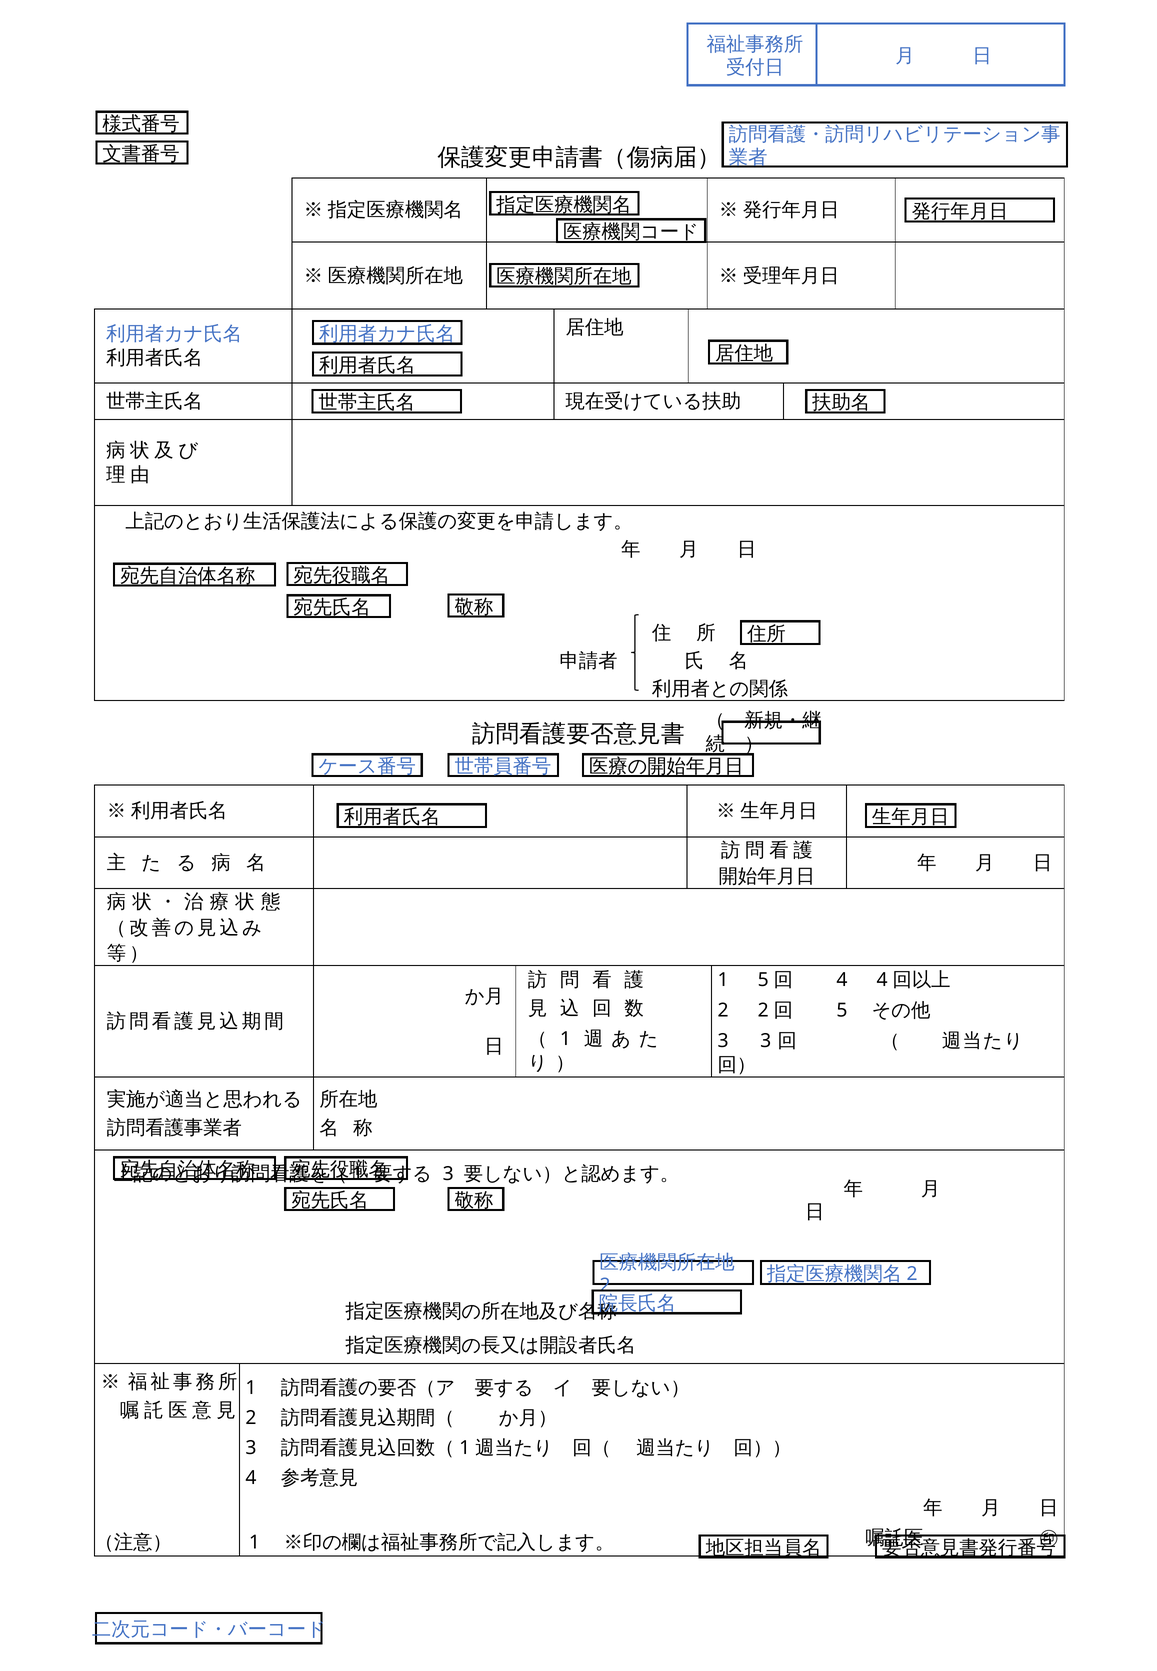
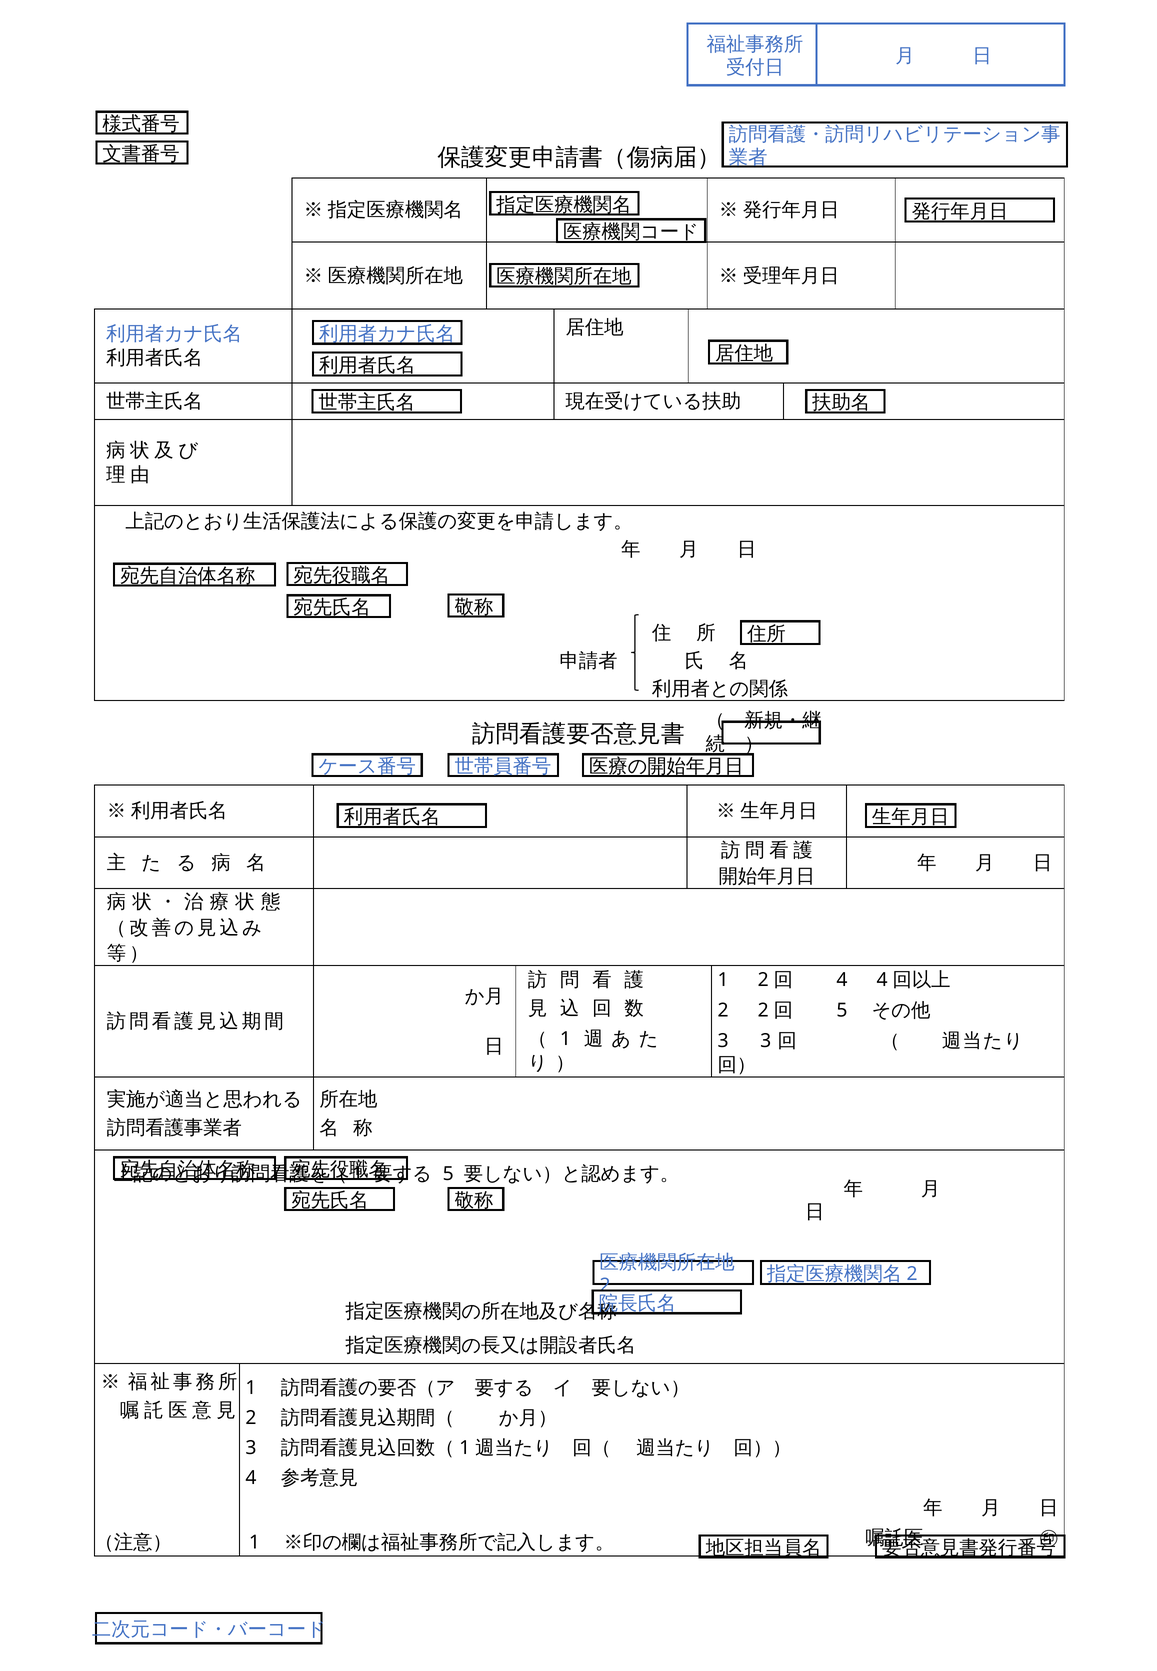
1 5: 5 -> 2
3 at (448, 1174): 3 -> 5
